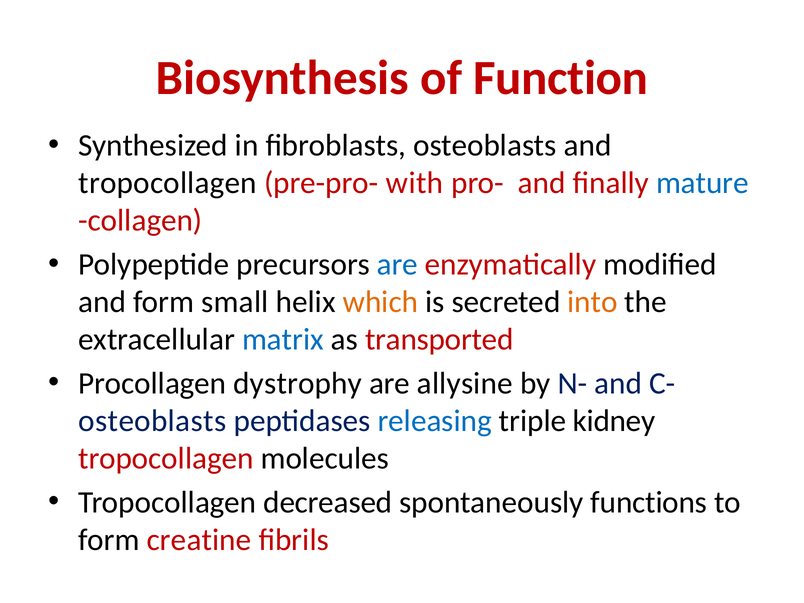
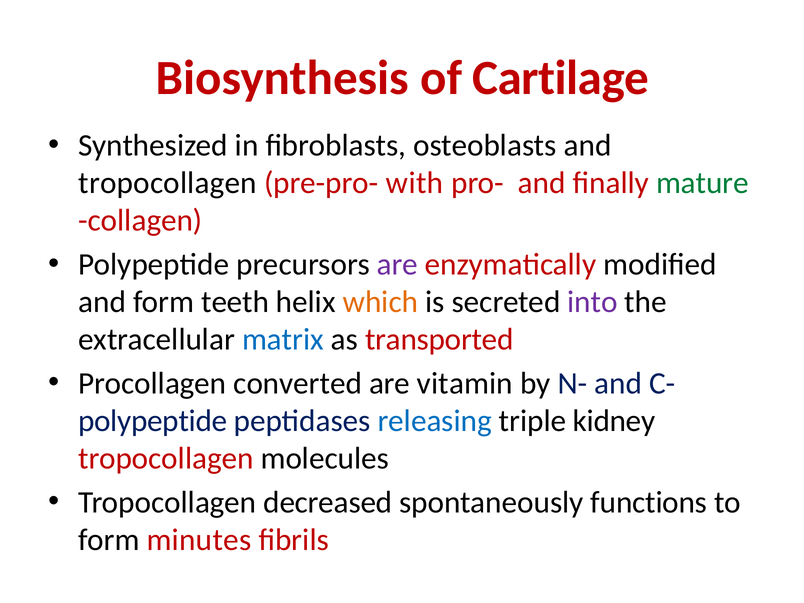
Function: Function -> Cartilage
mature colour: blue -> green
are at (397, 264) colour: blue -> purple
small: small -> teeth
into colour: orange -> purple
dystrophy: dystrophy -> converted
allysine: allysine -> vitamin
osteoblasts at (152, 421): osteoblasts -> polypeptide
creatine: creatine -> minutes
